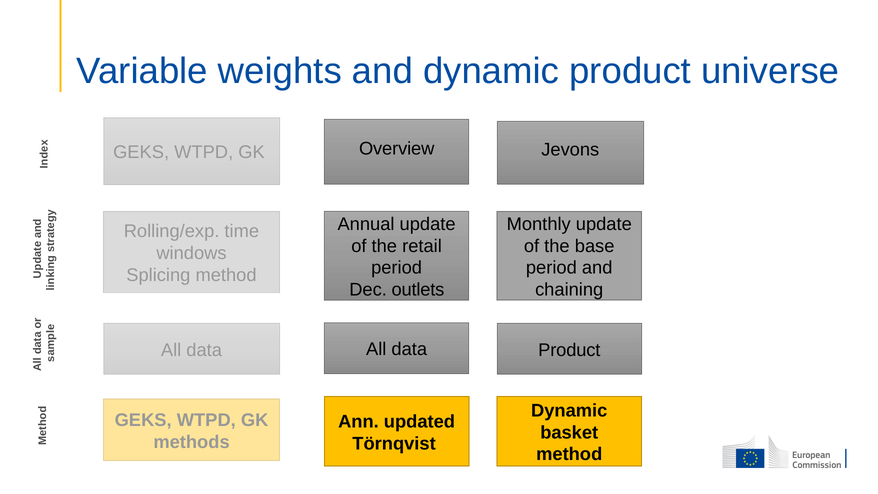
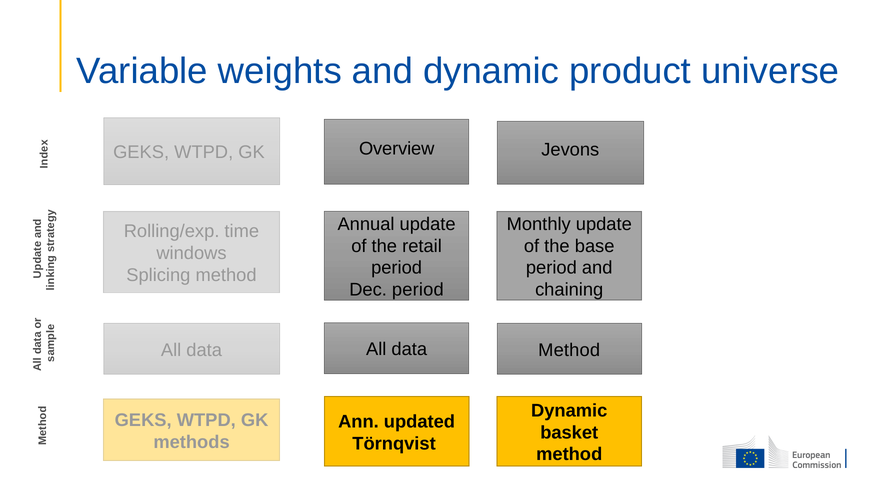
Dec outlets: outlets -> period
data Product: Product -> Method
